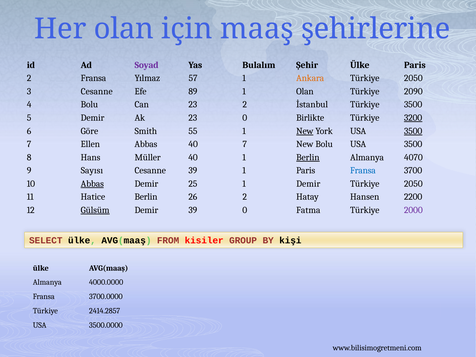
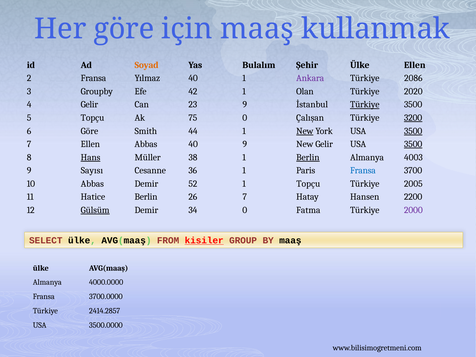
Her olan: olan -> göre
şehirlerine: şehirlerine -> kullanmak
Soyad colour: purple -> orange
Ülke Paris: Paris -> Ellen
Yılmaz 57: 57 -> 40
Ankara colour: orange -> purple
2050 at (413, 78): 2050 -> 2086
3 Cesanne: Cesanne -> Groupby
89: 89 -> 42
2090: 2090 -> 2020
4 Bolu: Bolu -> Gelir
23 2: 2 -> 9
Türkiye at (365, 105) underline: none -> present
5 Demir: Demir -> Topçu
Ak 23: 23 -> 75
Birlikte: Birlikte -> Çalışan
55: 55 -> 44
40 7: 7 -> 9
New Bolu: Bolu -> Gelir
3500 at (413, 144) underline: none -> present
Hans underline: none -> present
Müller 40: 40 -> 38
4070: 4070 -> 4003
Cesanne 39: 39 -> 36
Abbas at (92, 184) underline: present -> none
25: 25 -> 52
1 Demir: Demir -> Topçu
2050 at (413, 184): 2050 -> 2005
26 2: 2 -> 7
Demir 39: 39 -> 34
kisiler underline: none -> present
BY kişi: kişi -> maaş
